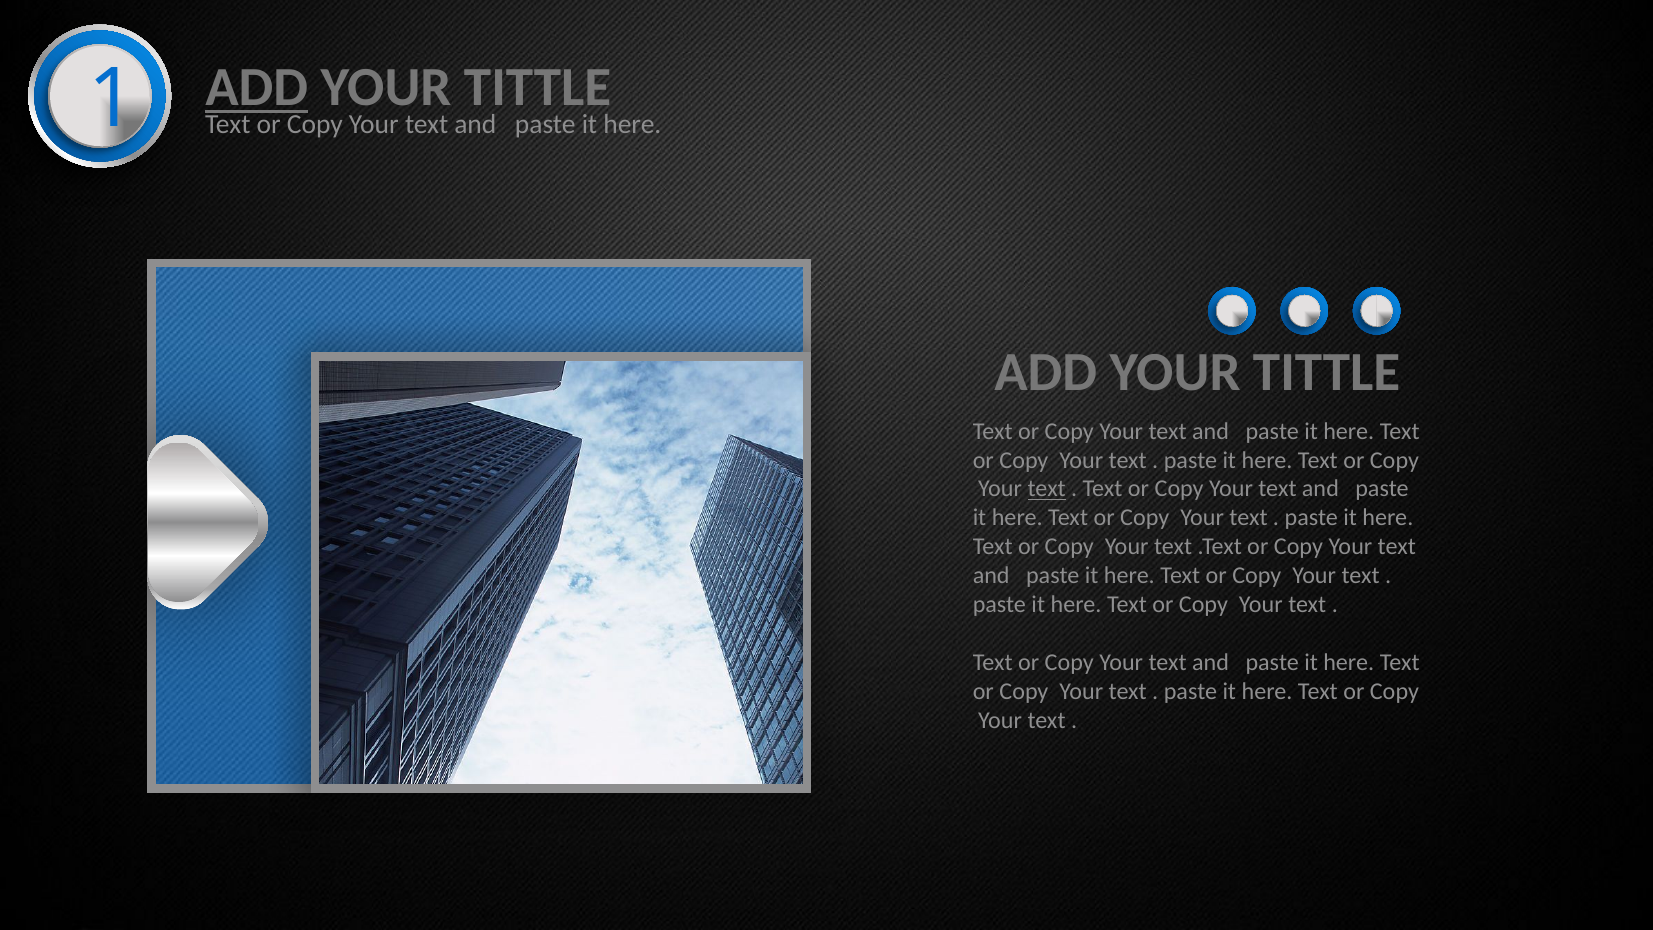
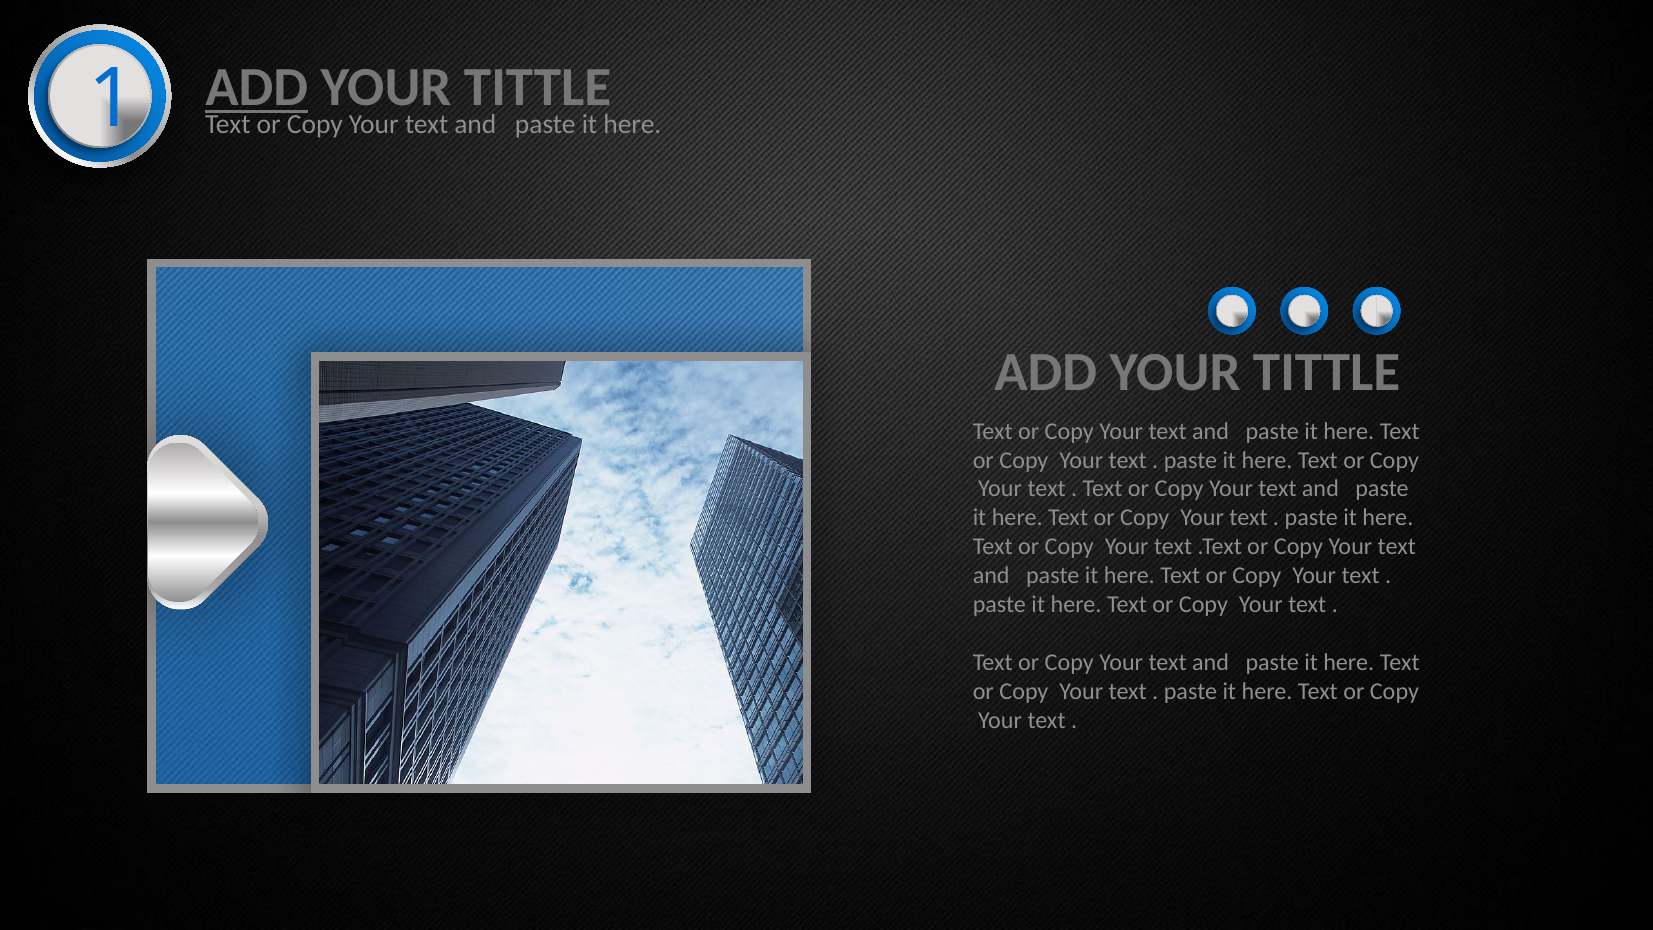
text at (1047, 489) underline: present -> none
